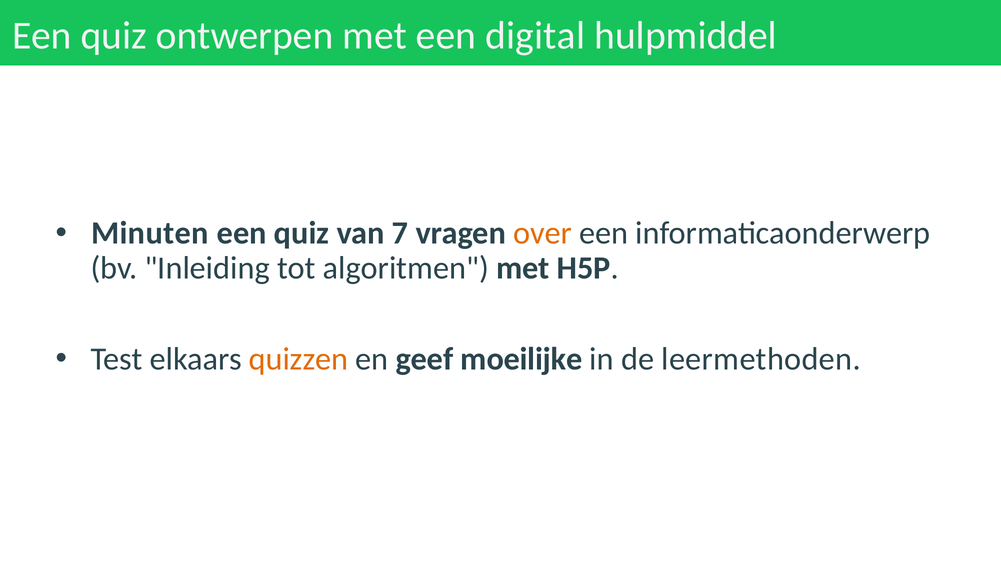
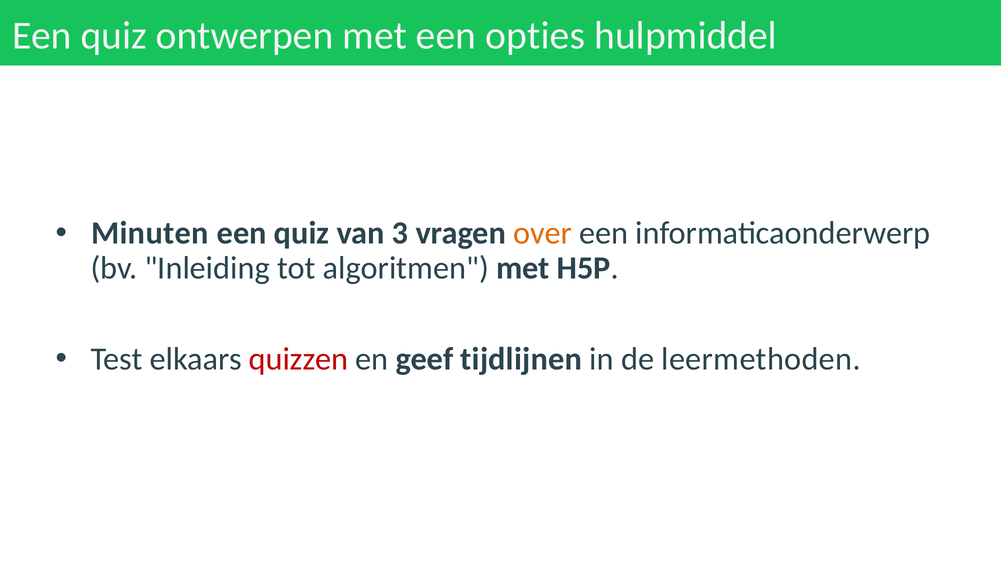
digital: digital -> opties
7: 7 -> 3
quizzen colour: orange -> red
moeilijke: moeilijke -> tijdlijnen
